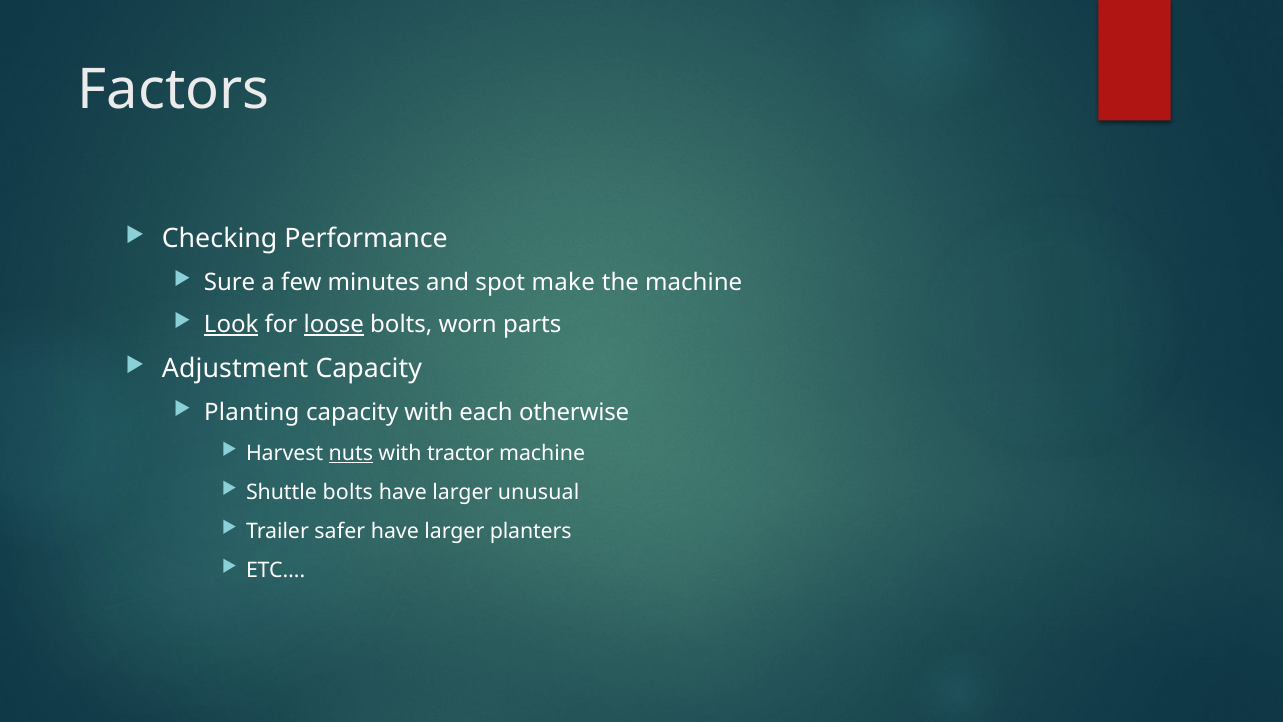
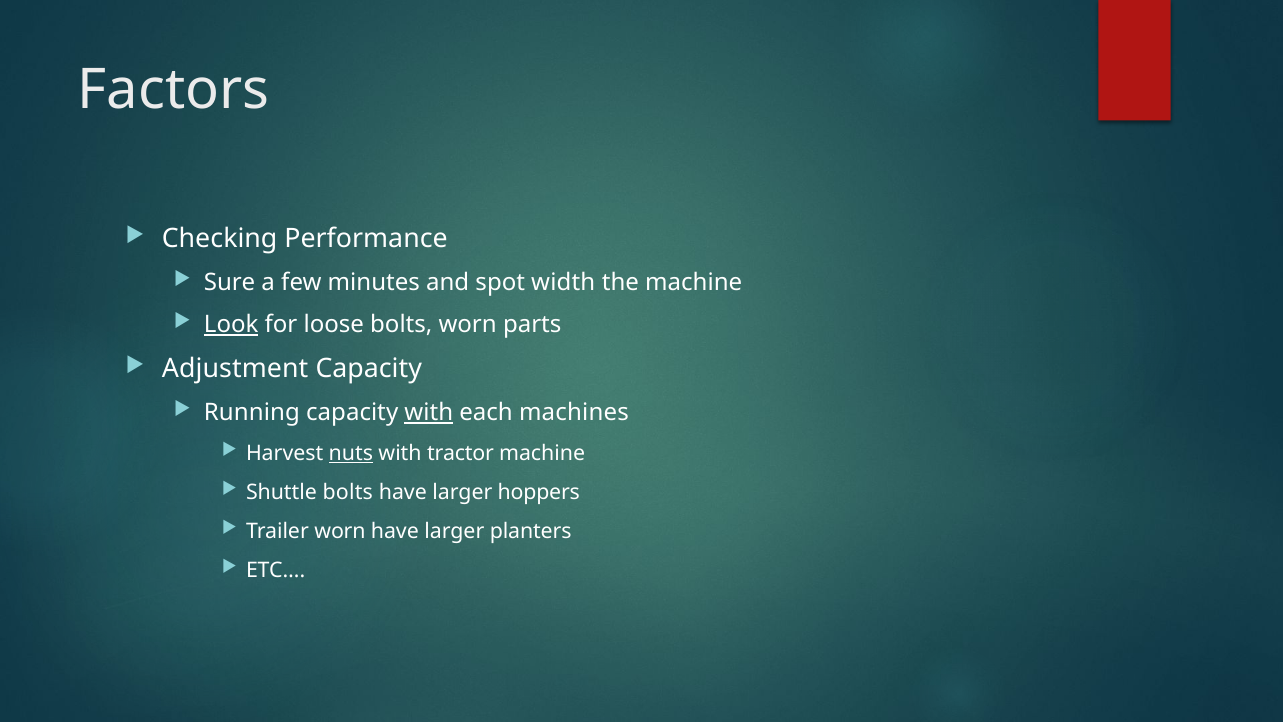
make: make -> width
loose underline: present -> none
Planting: Planting -> Running
with at (429, 412) underline: none -> present
otherwise: otherwise -> machines
unusual: unusual -> hoppers
Trailer safer: safer -> worn
